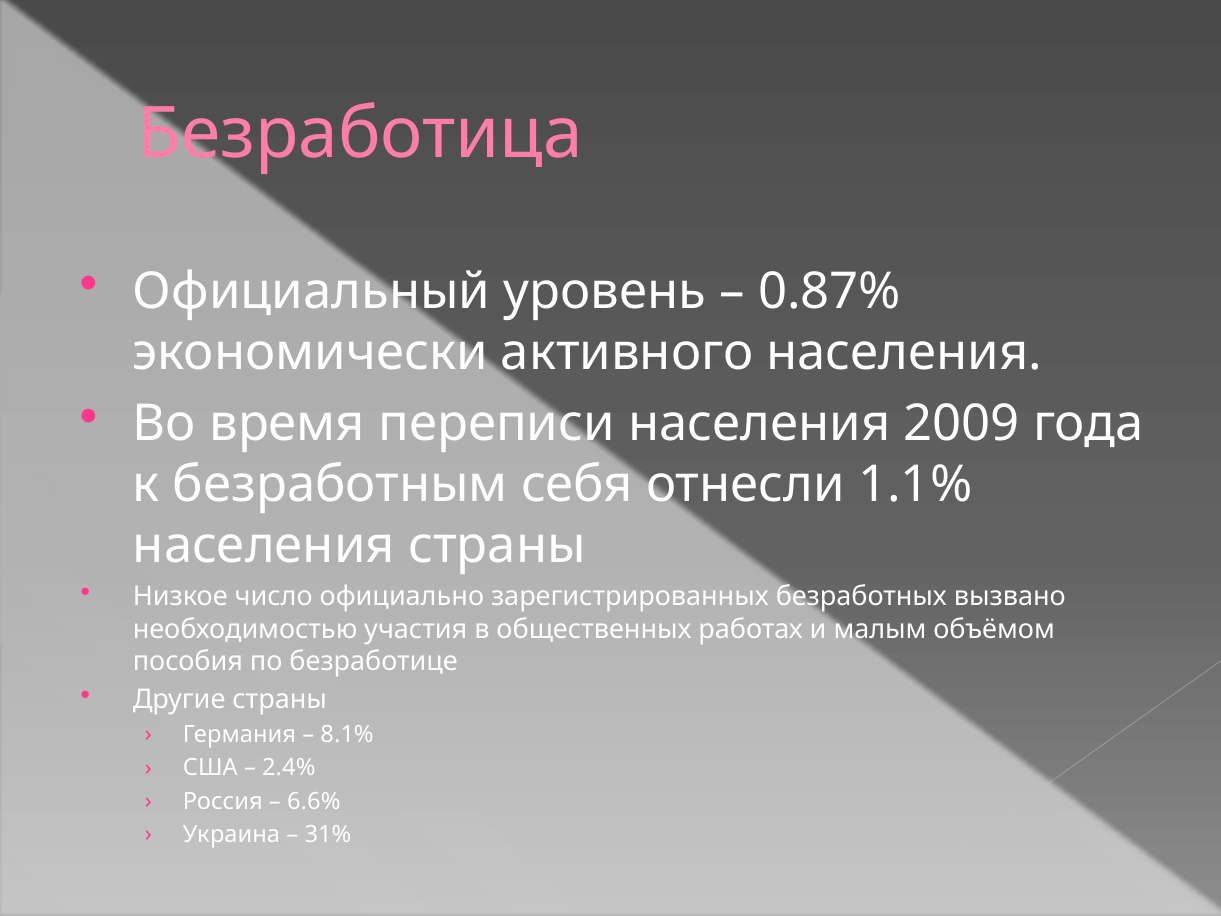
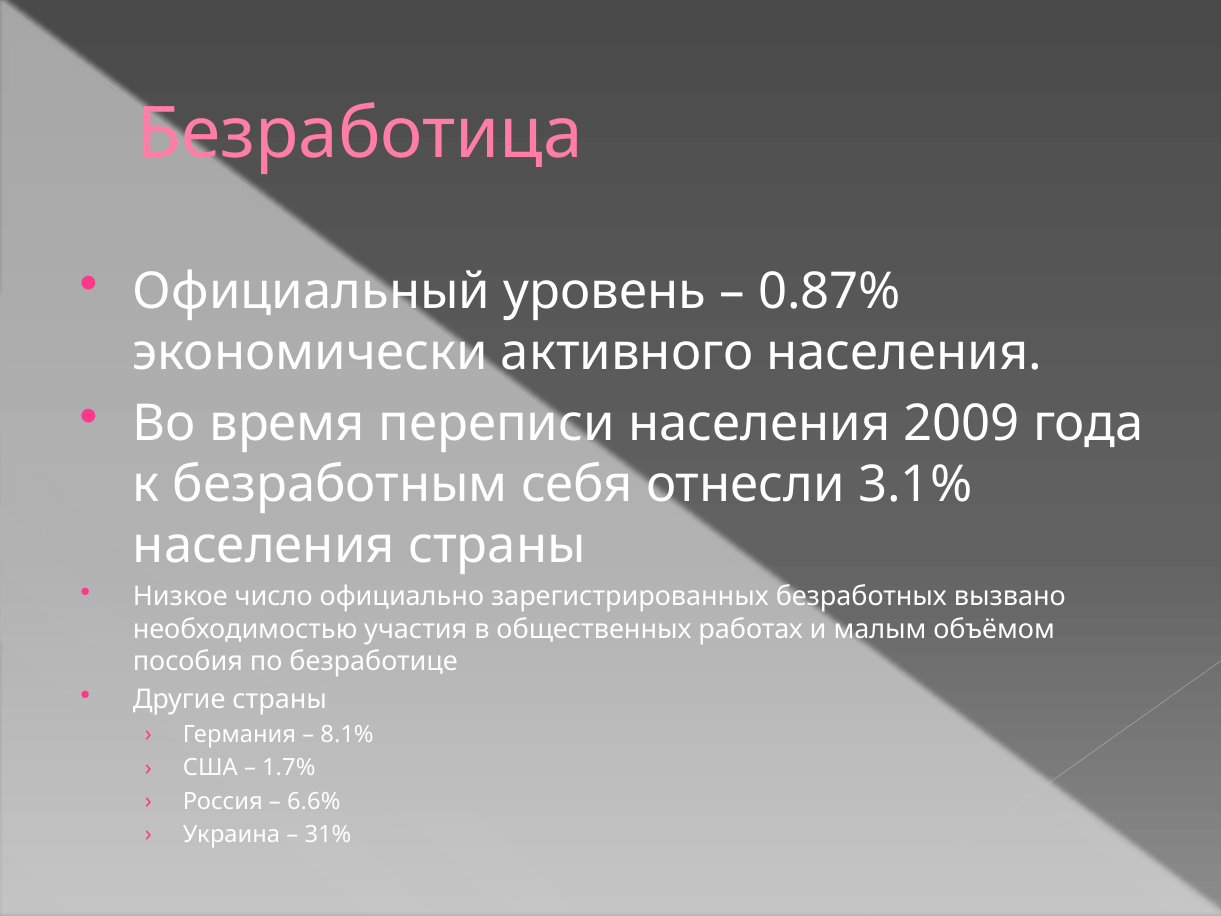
1.1%: 1.1% -> 3.1%
2.4%: 2.4% -> 1.7%
